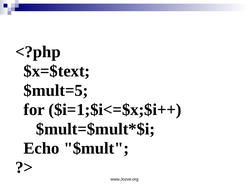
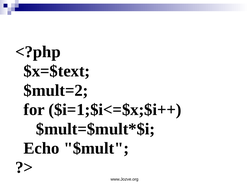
$mult=5: $mult=5 -> $mult=2
